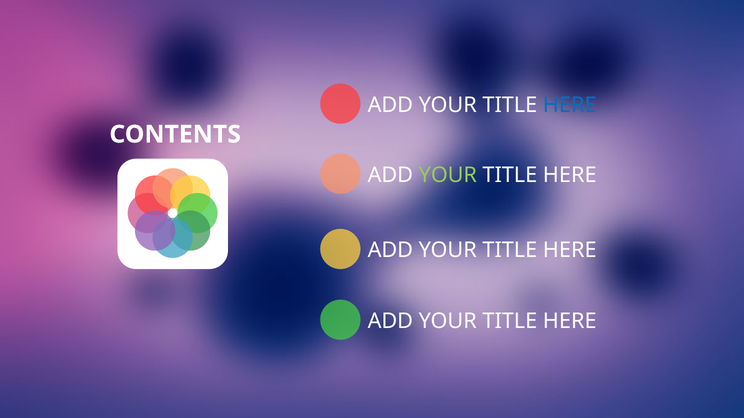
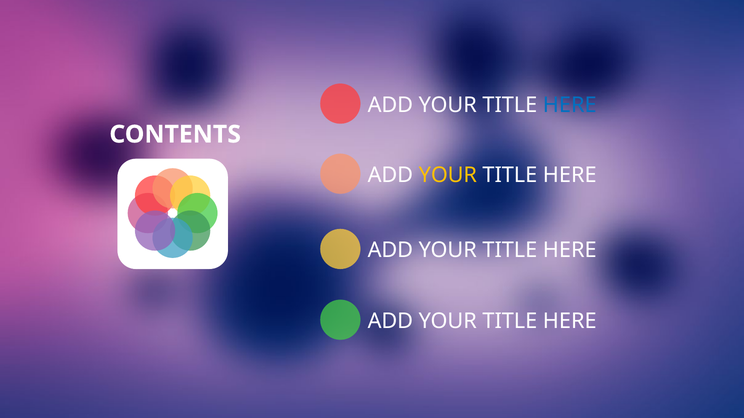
YOUR at (448, 175) colour: light green -> yellow
